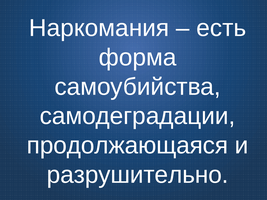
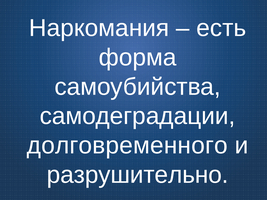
продолжающаяся: продолжающаяся -> долговременного
